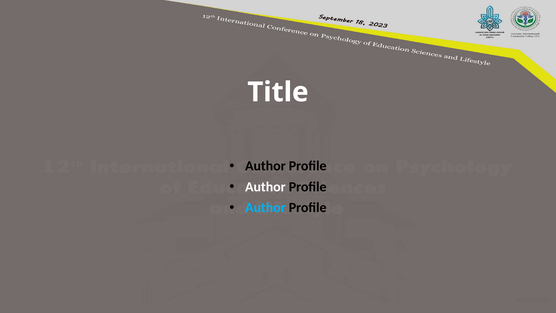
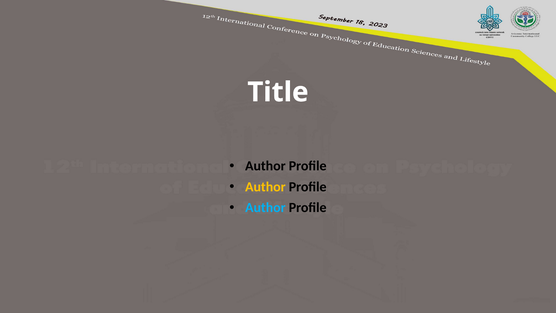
Author at (265, 187) colour: white -> yellow
